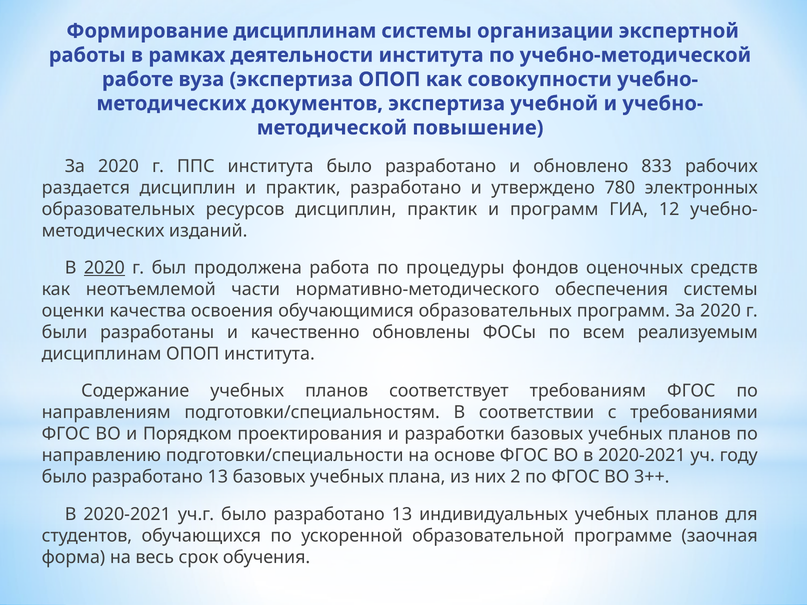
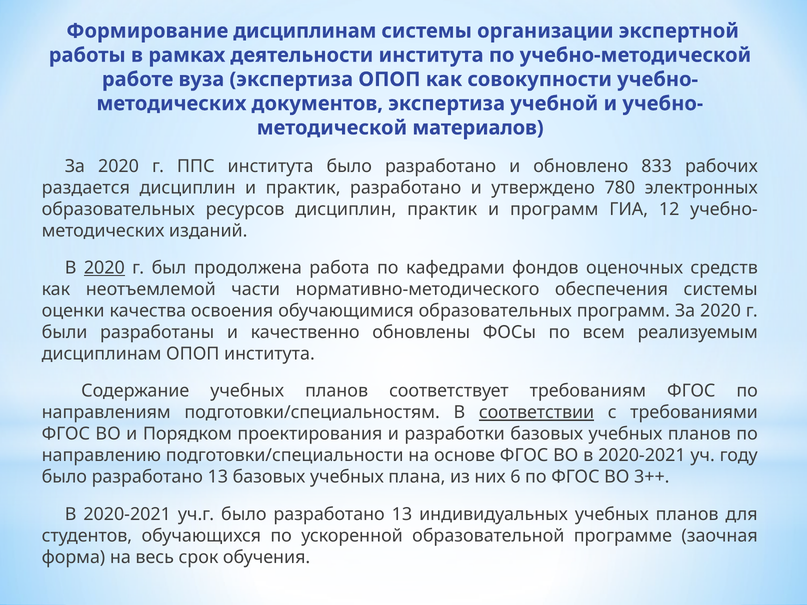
повышение: повышение -> материалов
процедуры: процедуры -> кафедрами
соответствии underline: none -> present
2: 2 -> 6
